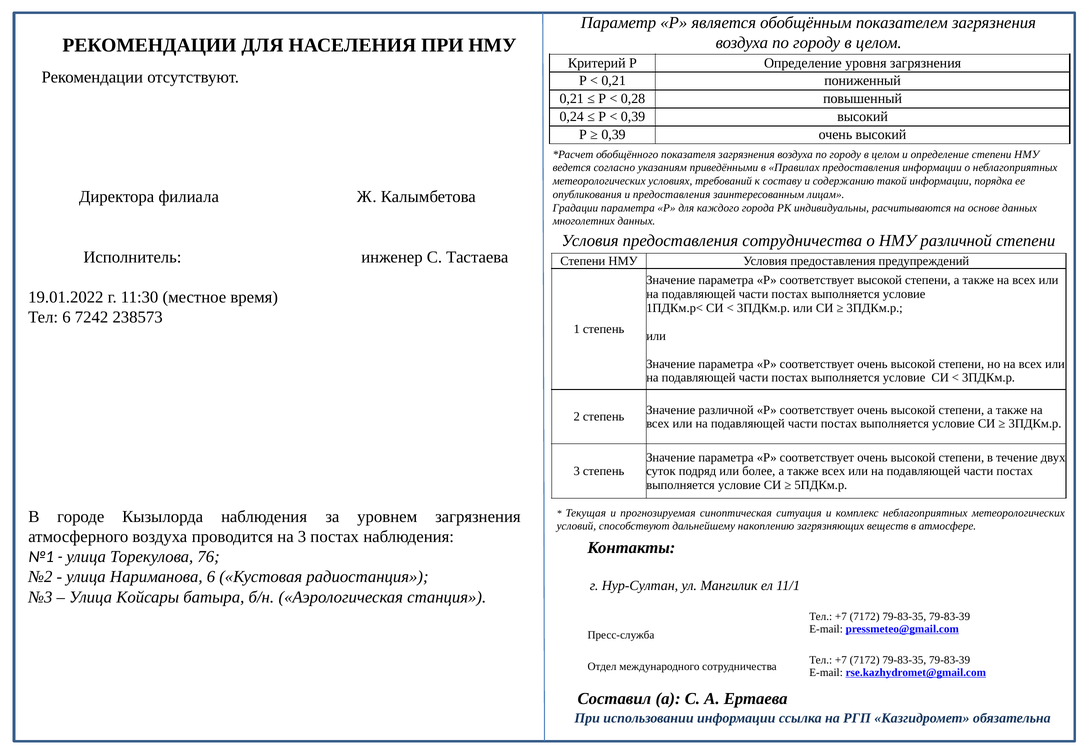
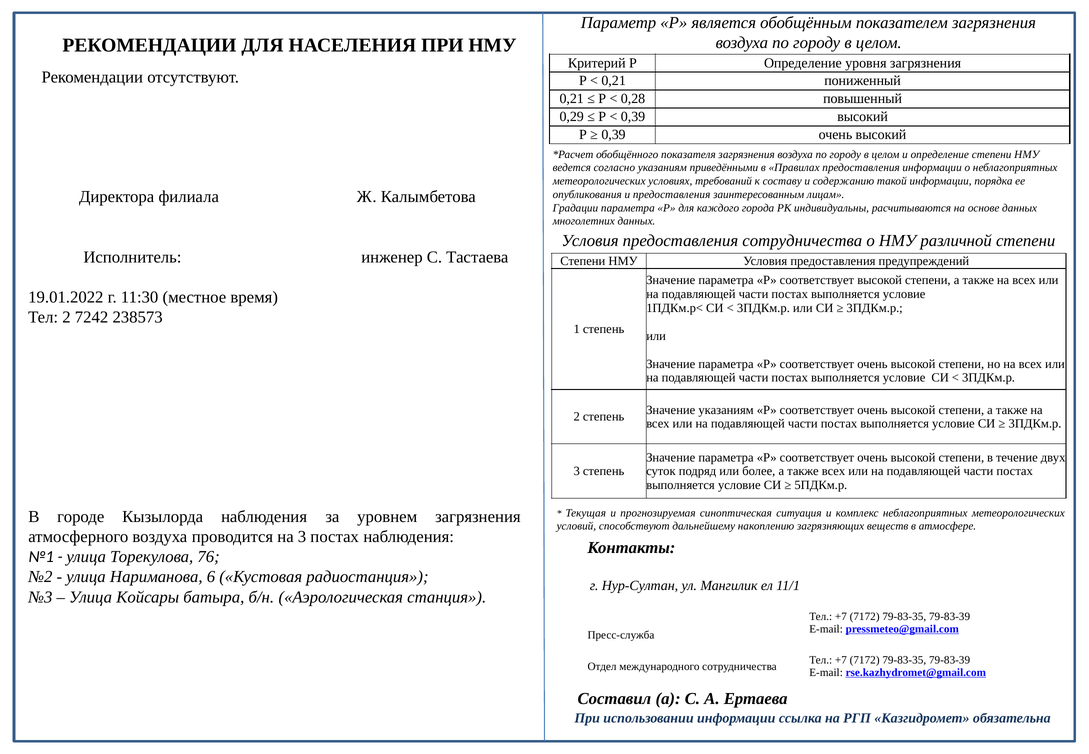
0,24: 0,24 -> 0,29
Тел 6: 6 -> 2
Значение различной: различной -> указаниям
